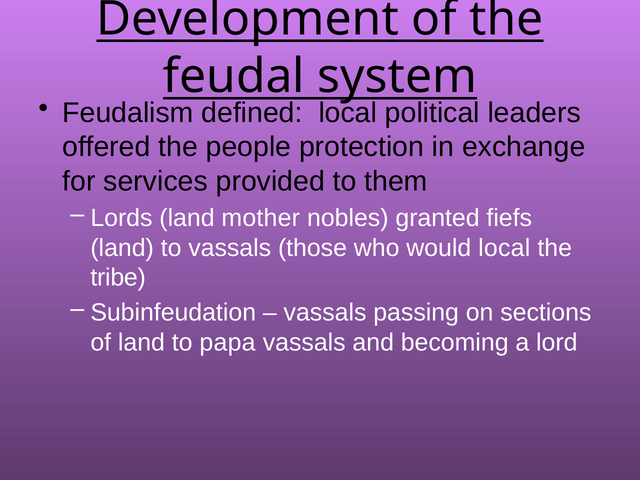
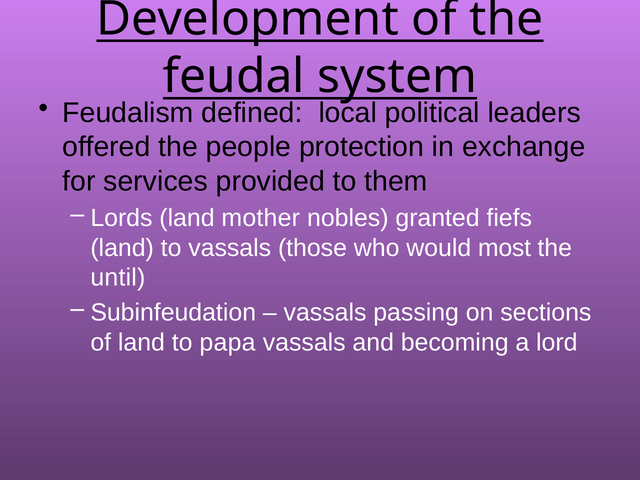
would local: local -> most
tribe: tribe -> until
